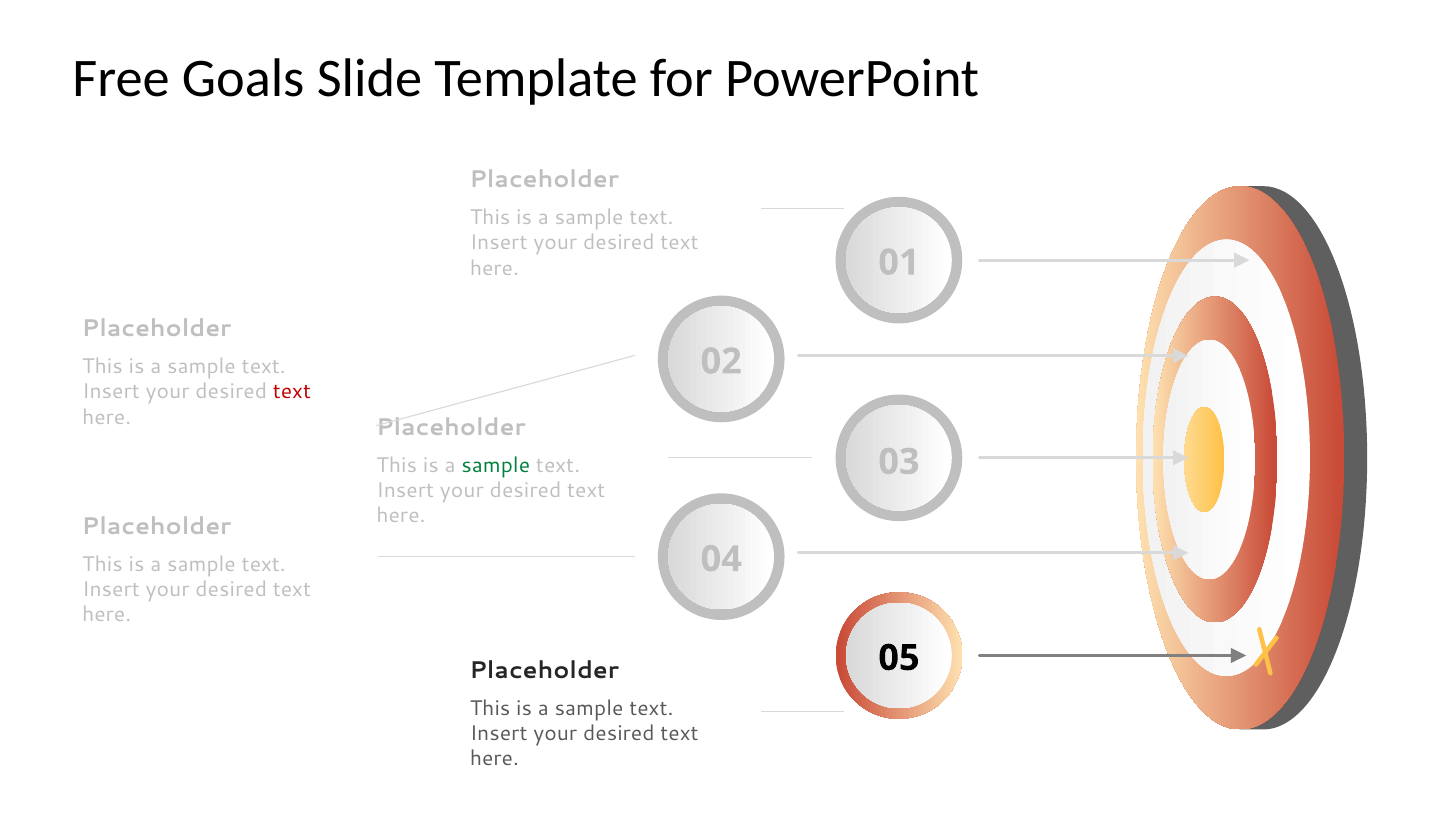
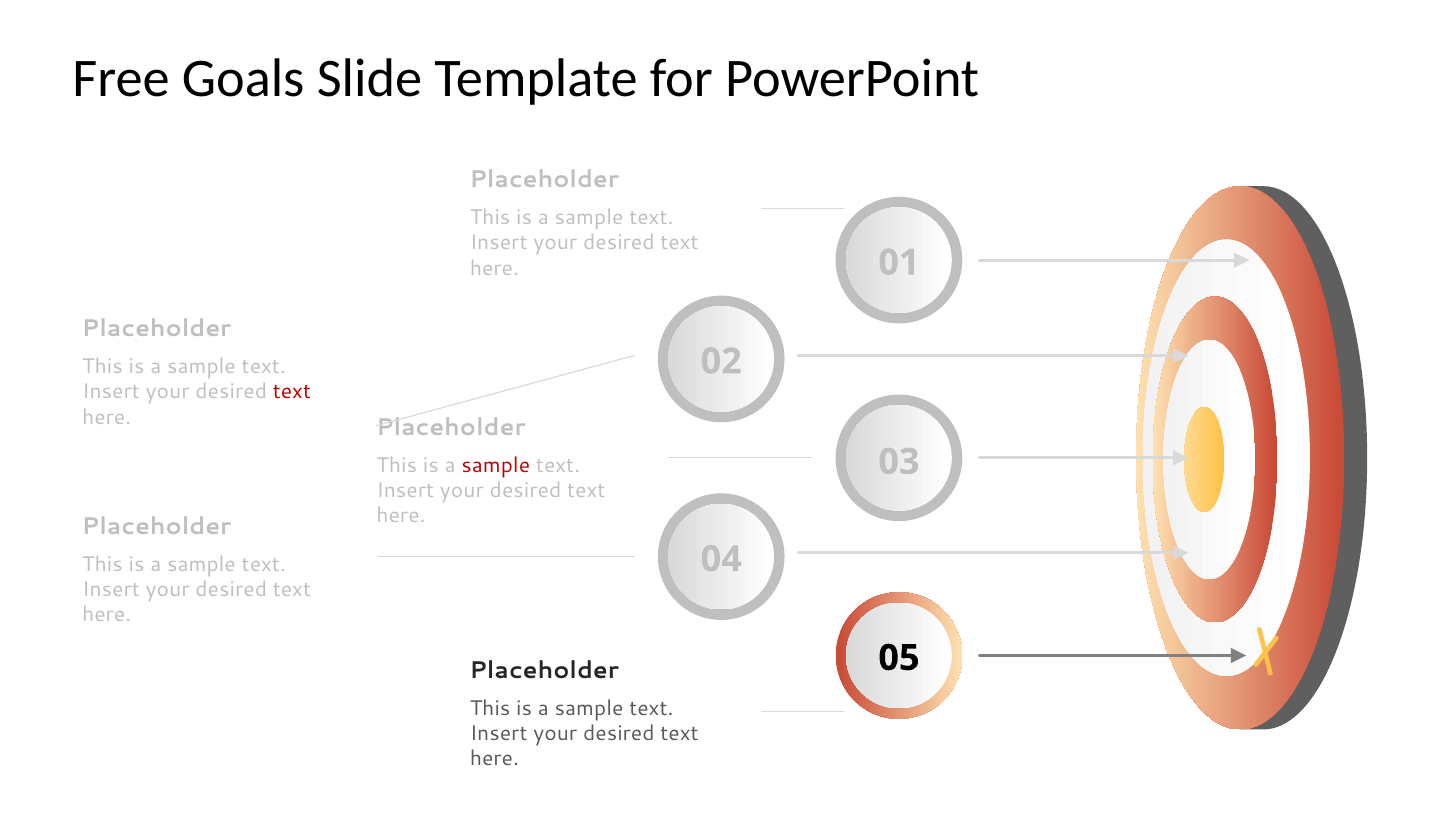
sample at (496, 465) colour: green -> red
